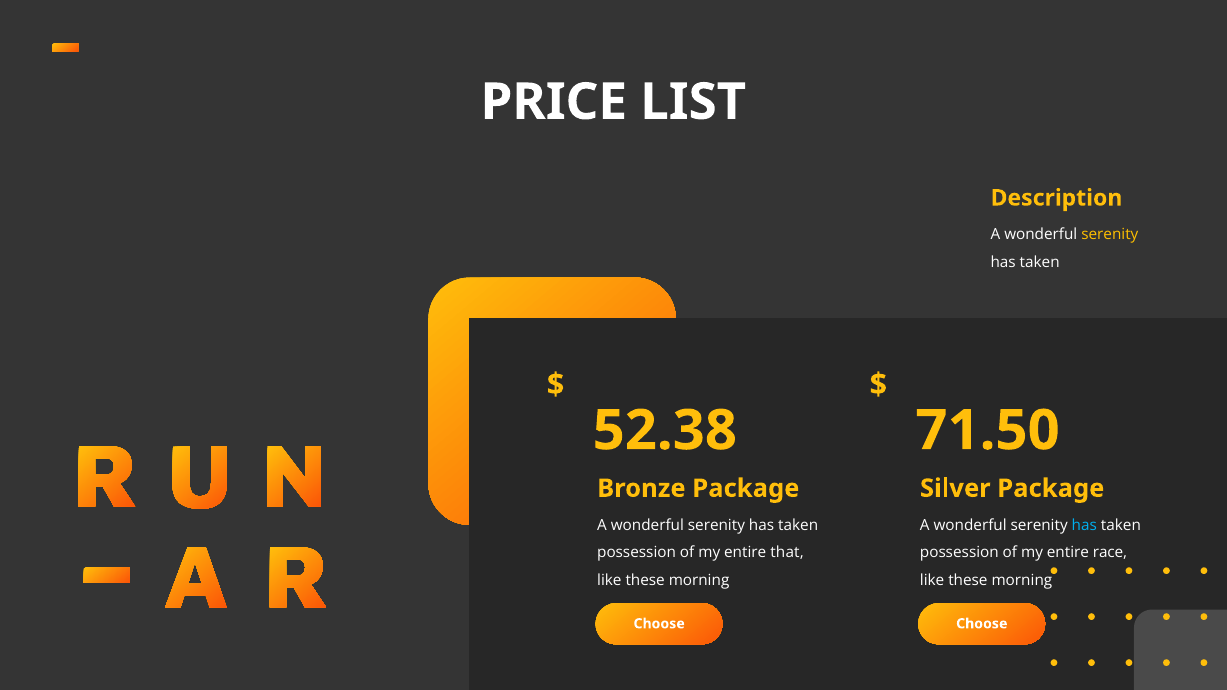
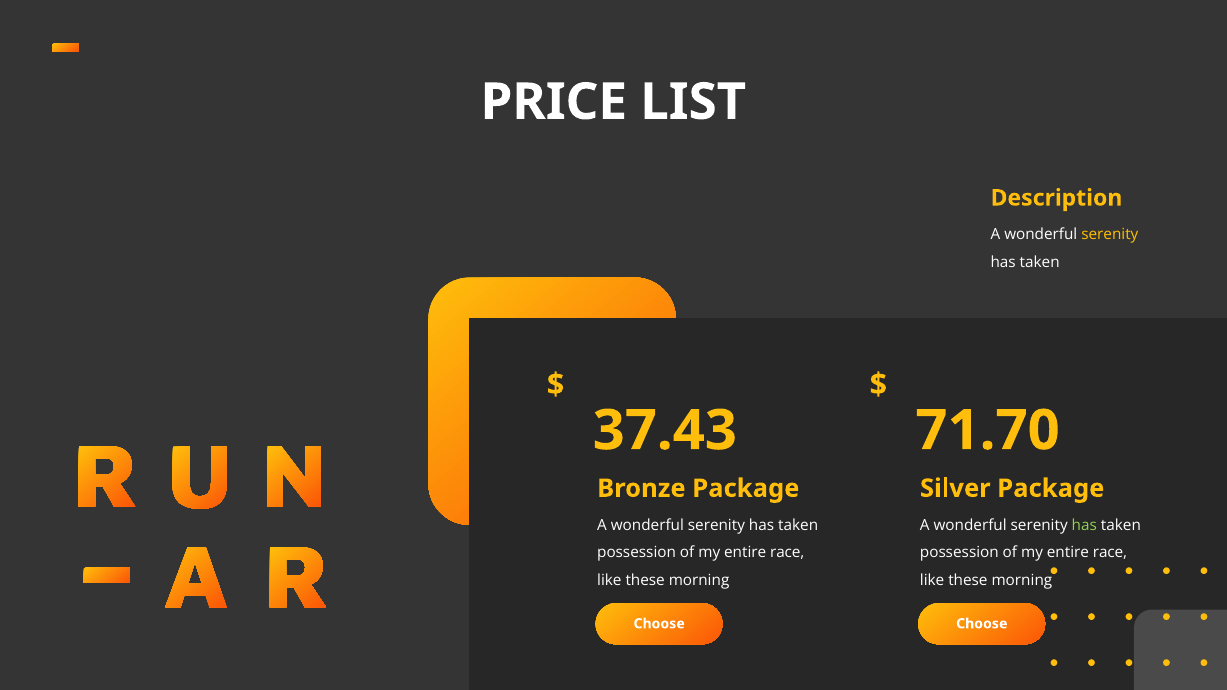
52.38: 52.38 -> 37.43
71.50: 71.50 -> 71.70
has at (1084, 525) colour: light blue -> light green
that at (787, 553): that -> race
